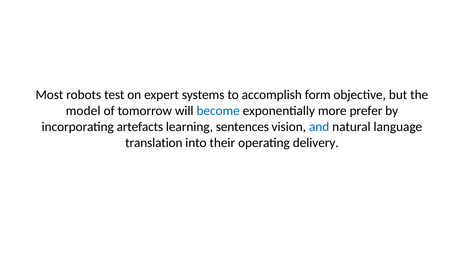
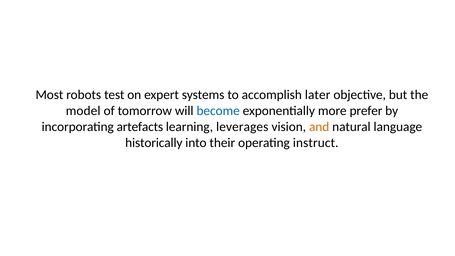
form: form -> later
sentences: sentences -> leverages
and colour: blue -> orange
translation: translation -> historically
delivery: delivery -> instruct
